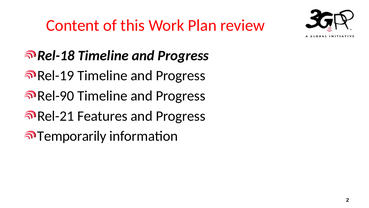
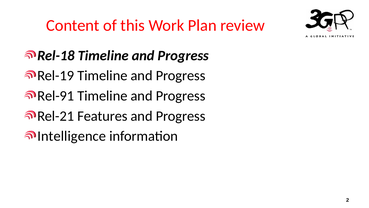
Rel-90: Rel-90 -> Rel-91
Temporarily: Temporarily -> Intelligence
